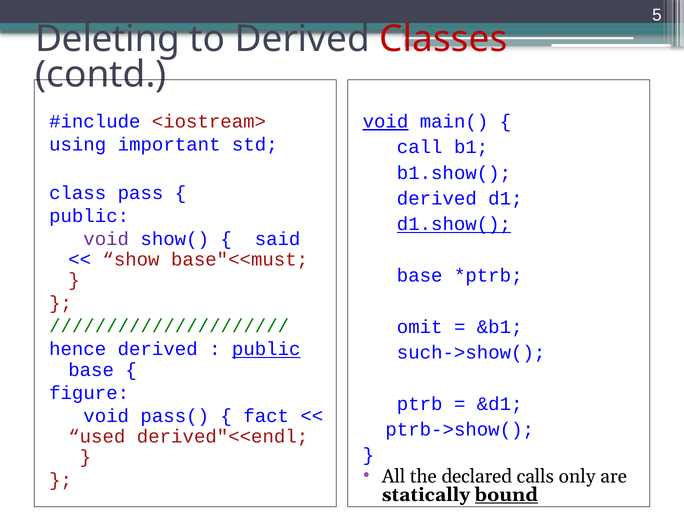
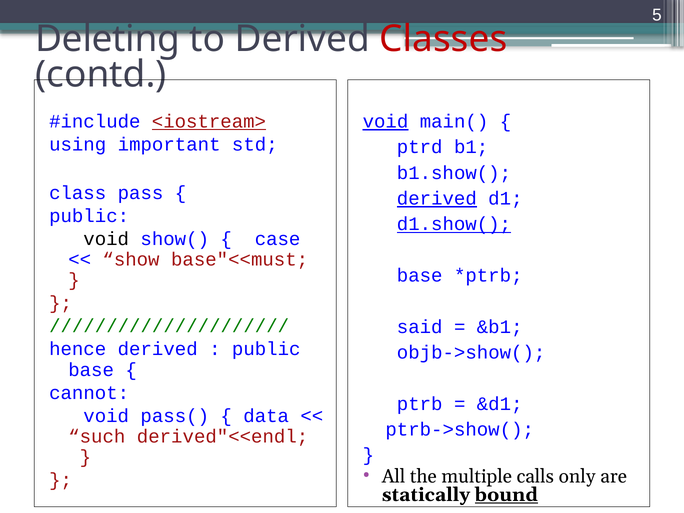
<iostream> underline: none -> present
call: call -> ptrd
derived at (437, 199) underline: none -> present
void at (106, 239) colour: purple -> black
said: said -> case
omit: omit -> said
public at (266, 349) underline: present -> none
such->show(: such->show( -> objb->show(
figure: figure -> cannot
fact: fact -> data
used: used -> such
declared: declared -> multiple
